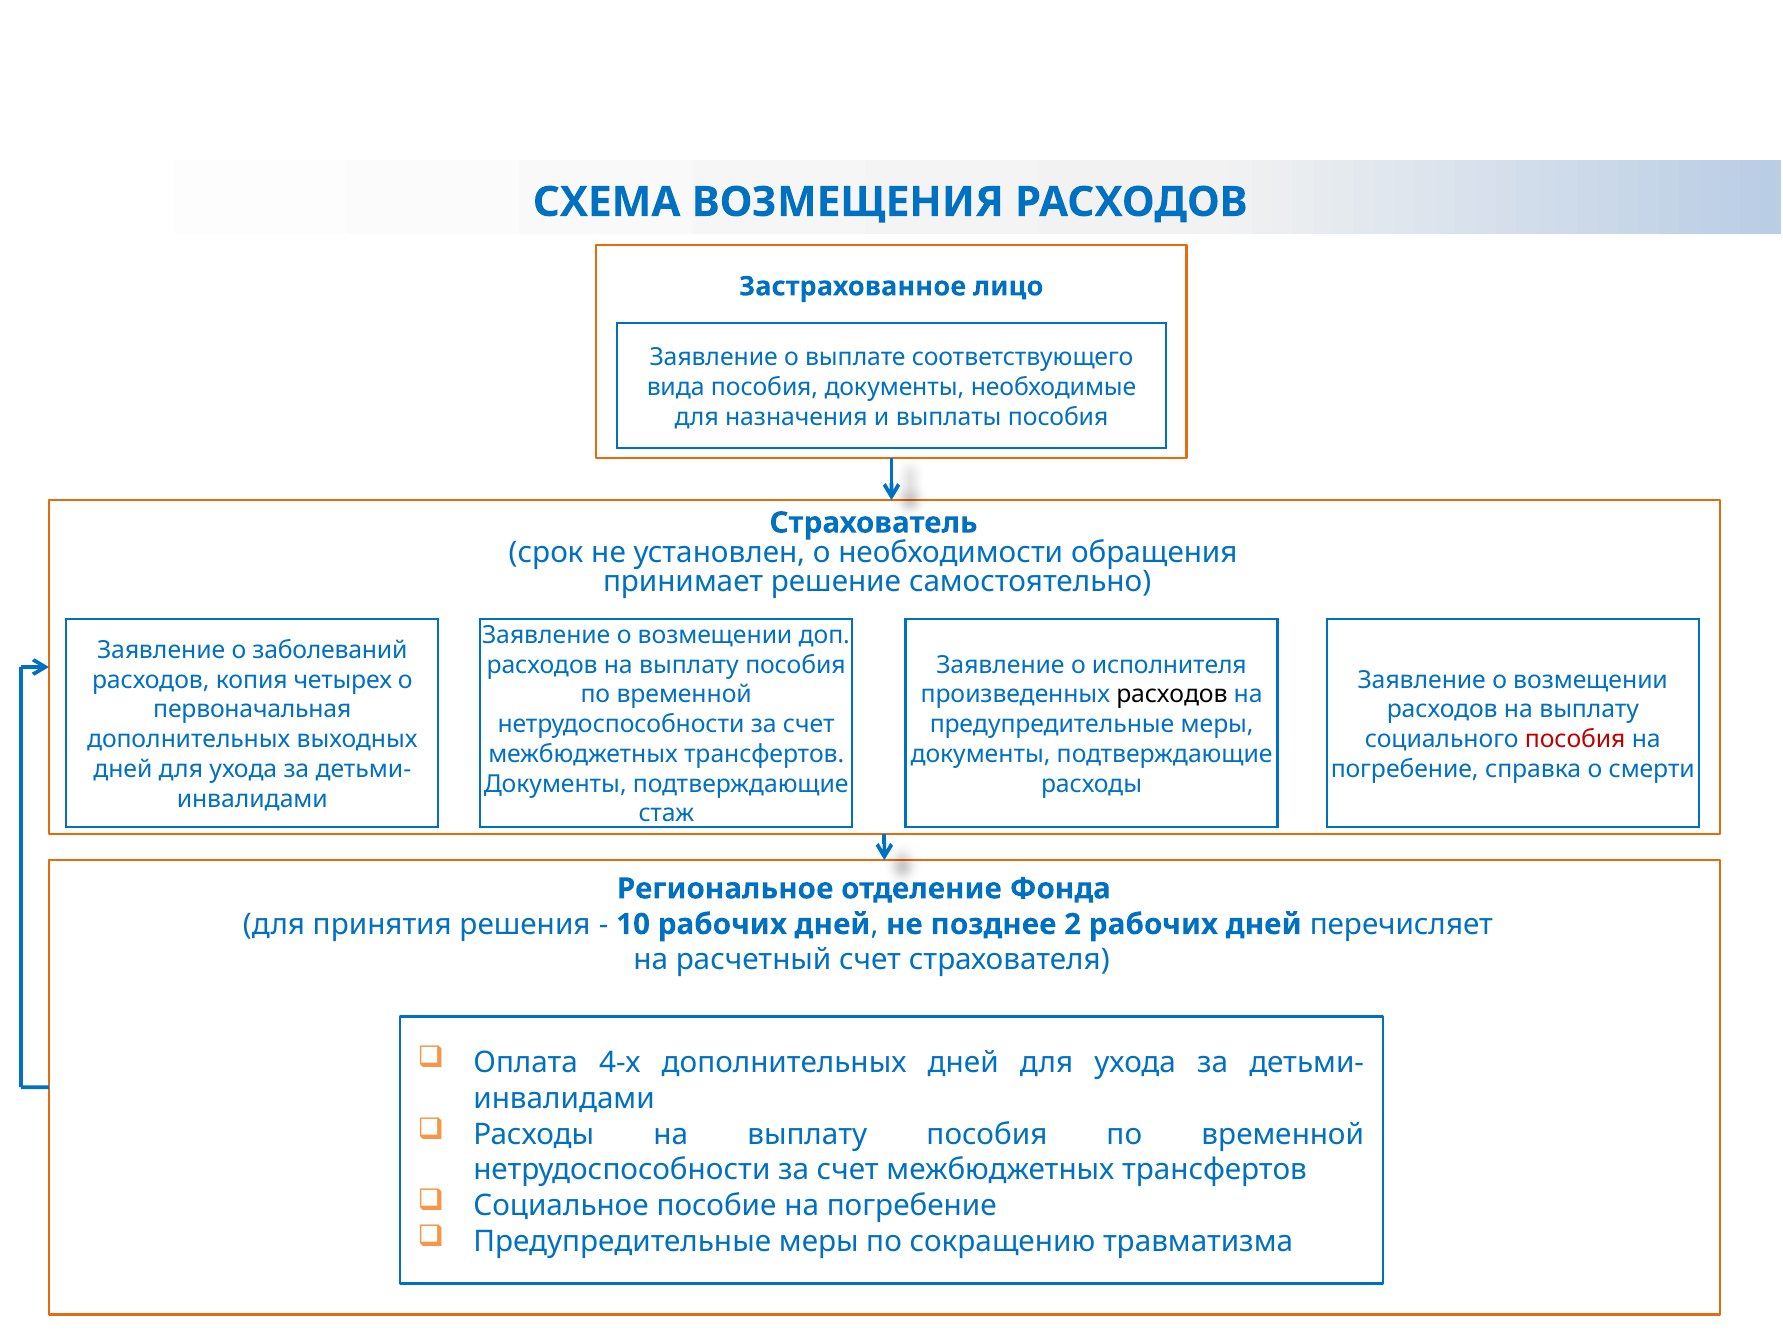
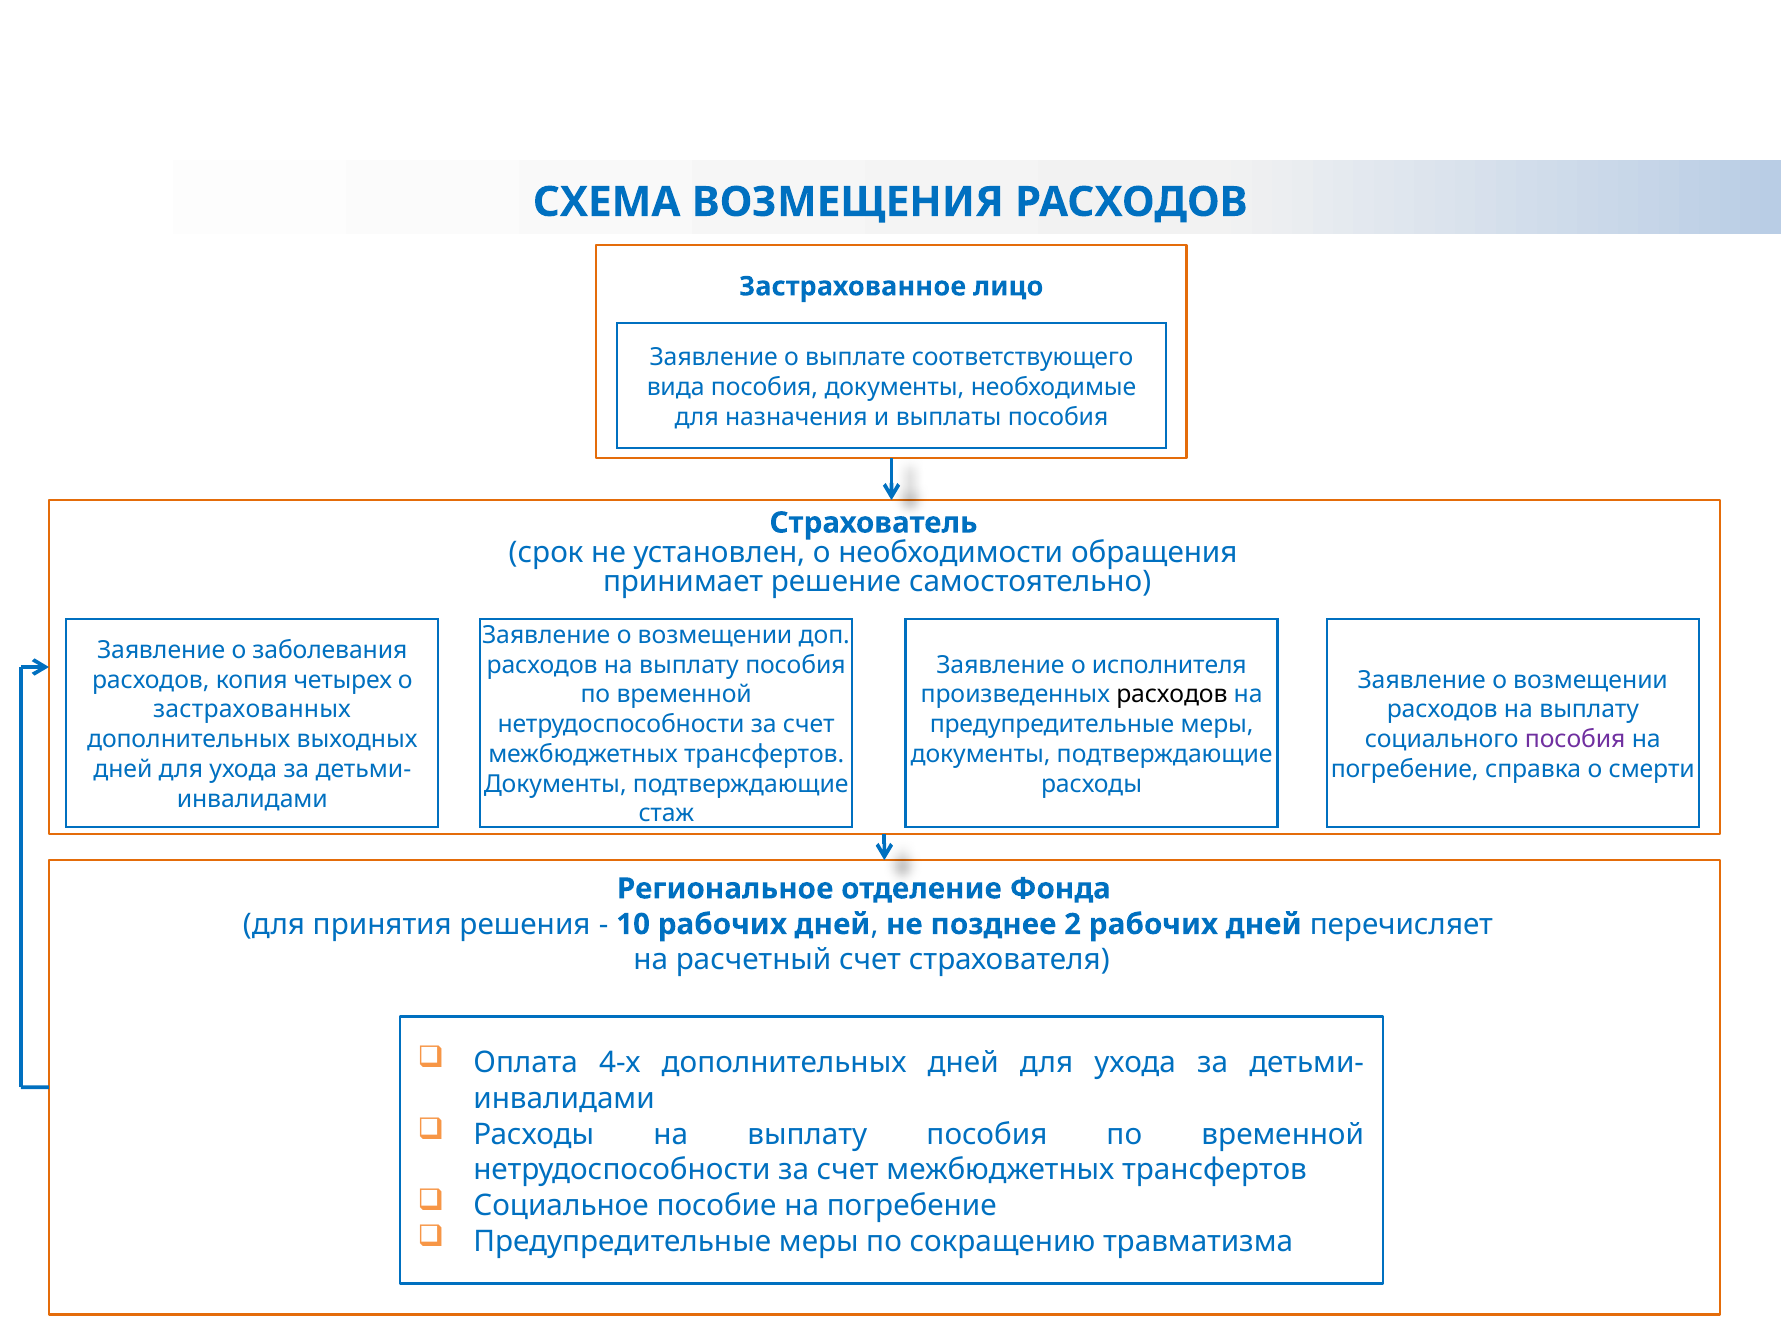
заболеваний: заболеваний -> заболевания
первоначальная: первоначальная -> застрахованных
пособия at (1575, 740) colour: red -> purple
